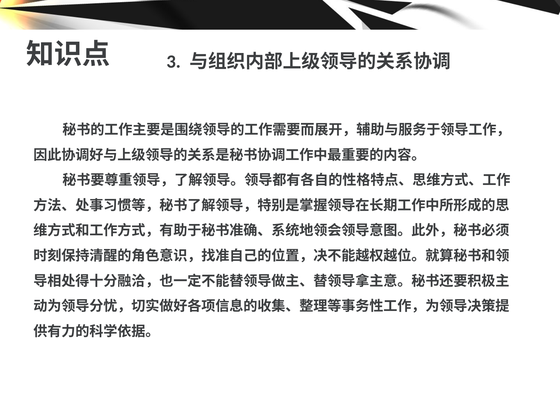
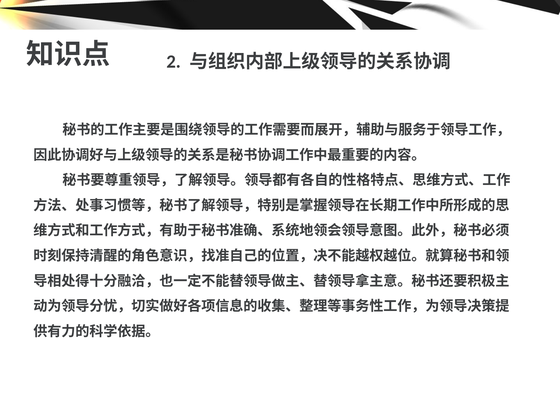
3: 3 -> 2
